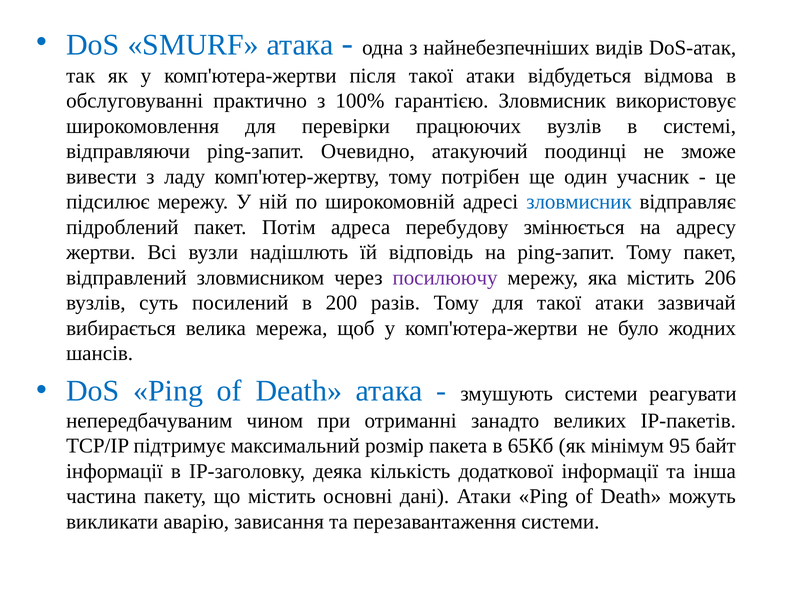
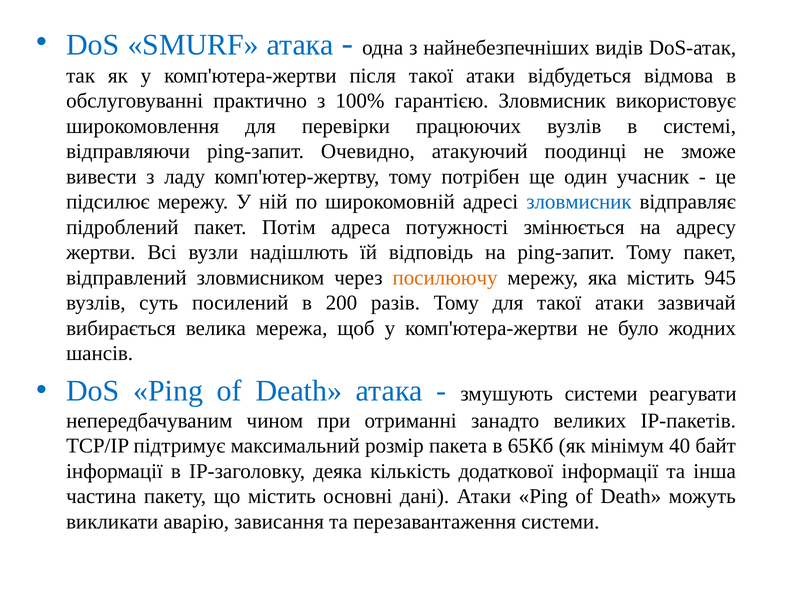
перебудову: перебудову -> потужності
посилюючу colour: purple -> orange
206: 206 -> 945
95: 95 -> 40
